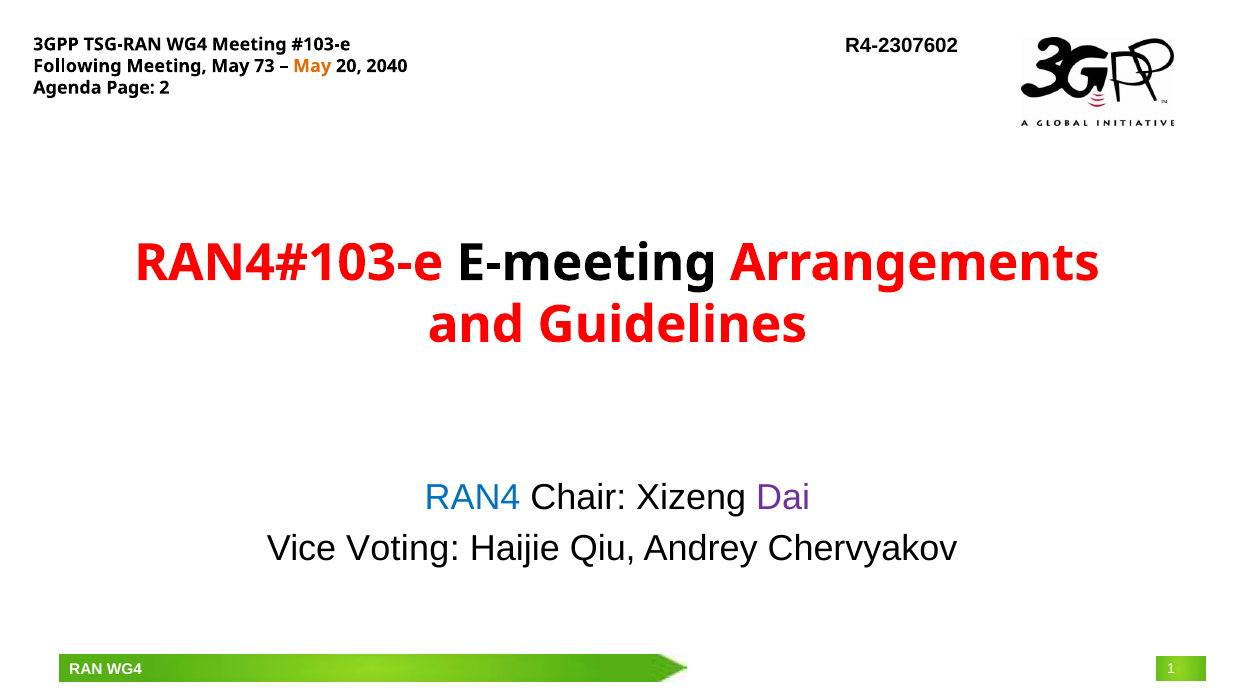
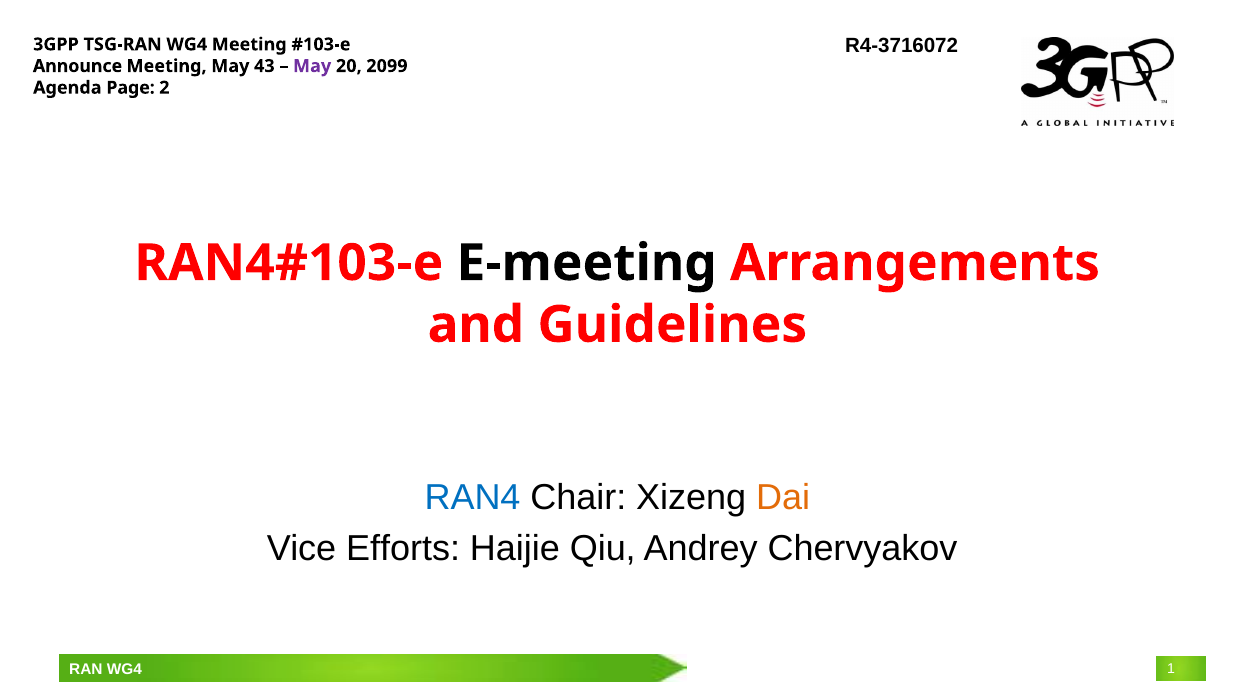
R4-2307602: R4-2307602 -> R4-3716072
Following: Following -> Announce
73: 73 -> 43
May at (312, 66) colour: orange -> purple
2040: 2040 -> 2099
Dai colour: purple -> orange
Voting: Voting -> Efforts
